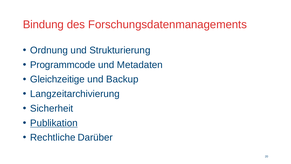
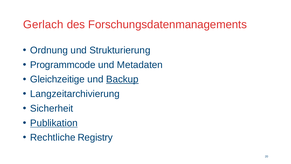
Bindung: Bindung -> Gerlach
Backup underline: none -> present
Darüber: Darüber -> Registry
